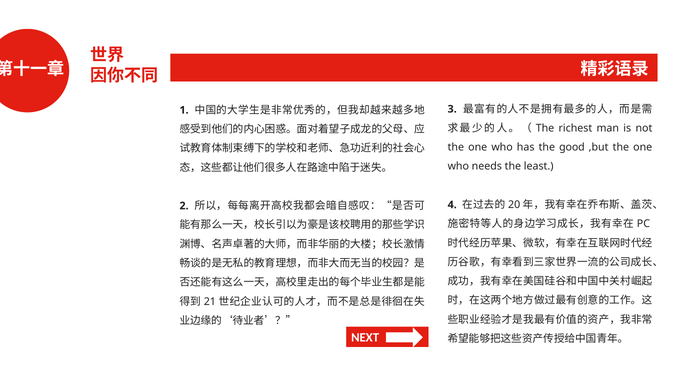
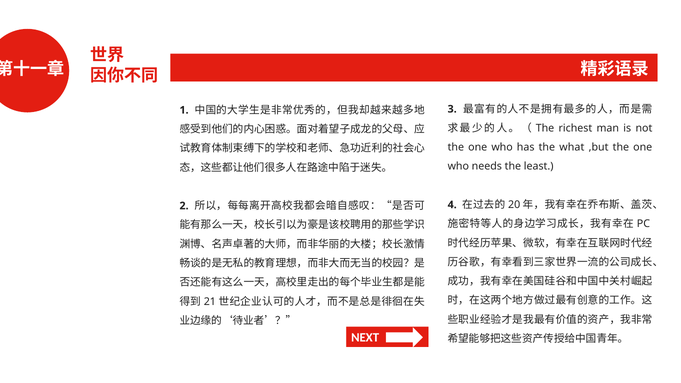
good: good -> what
